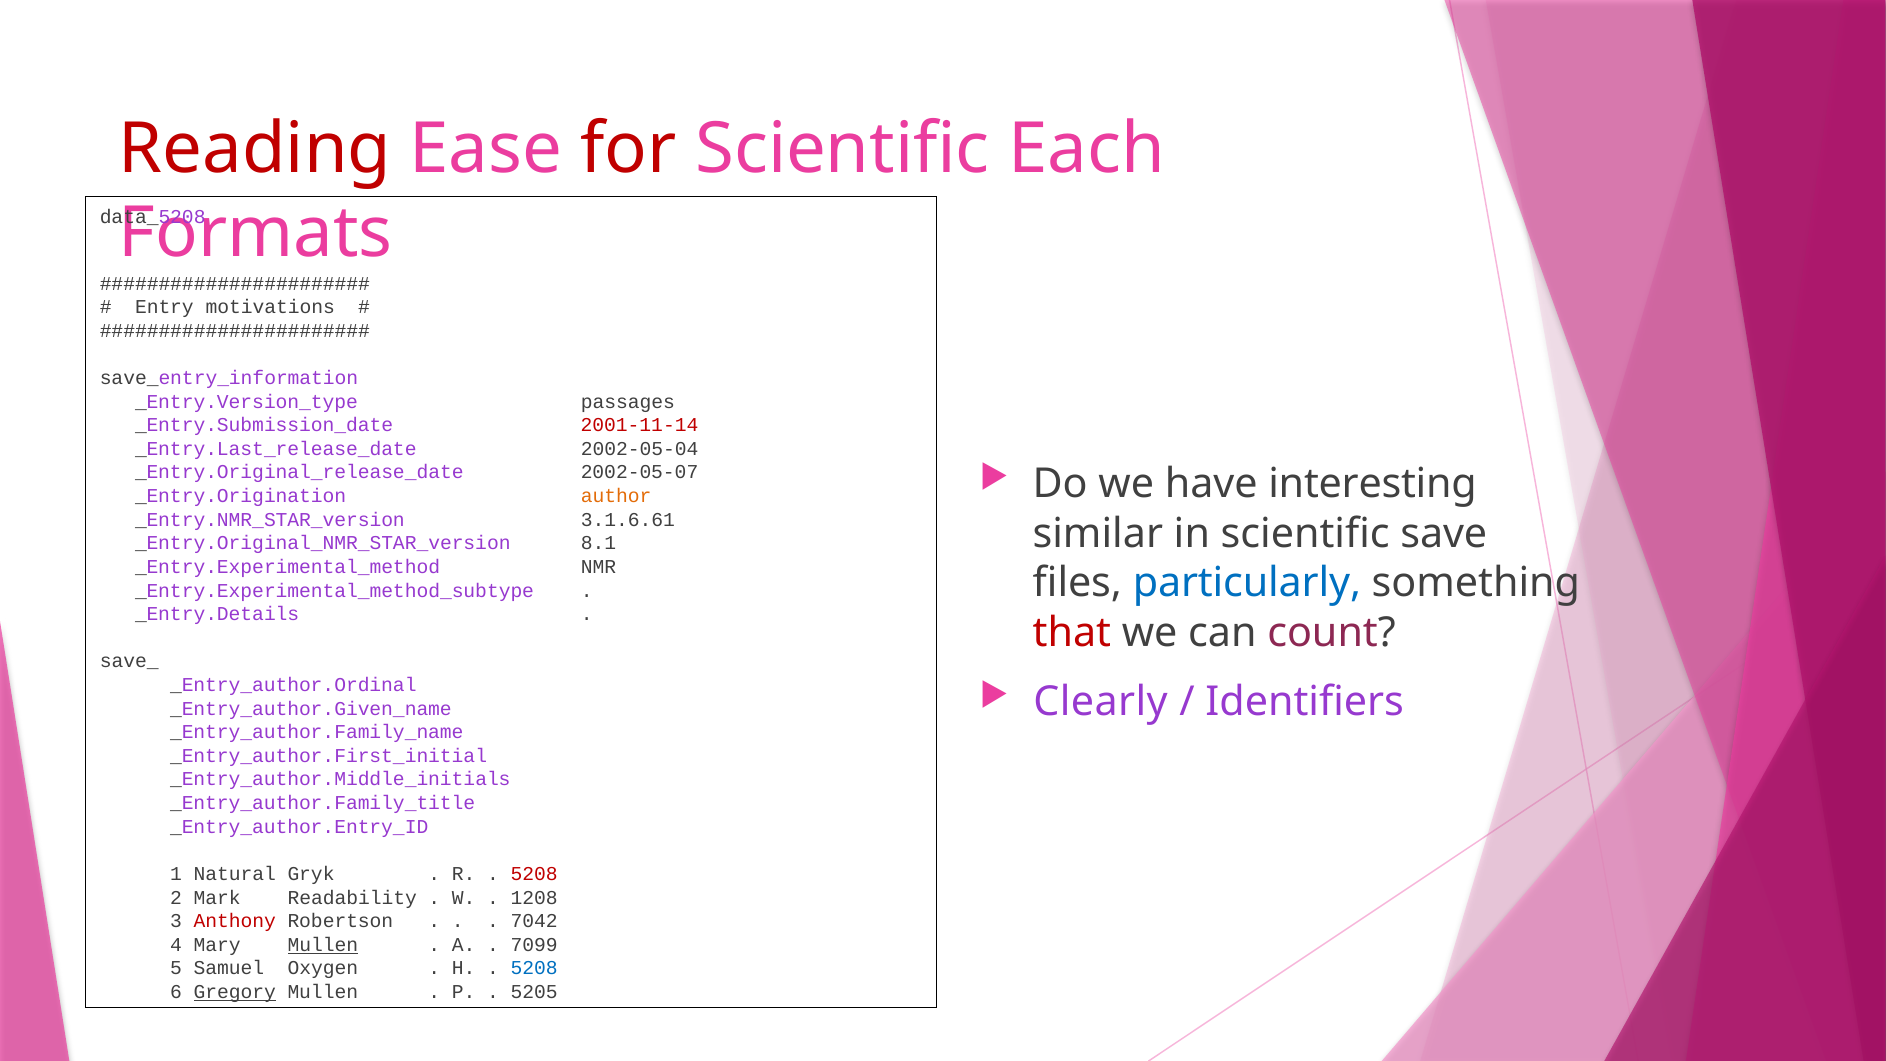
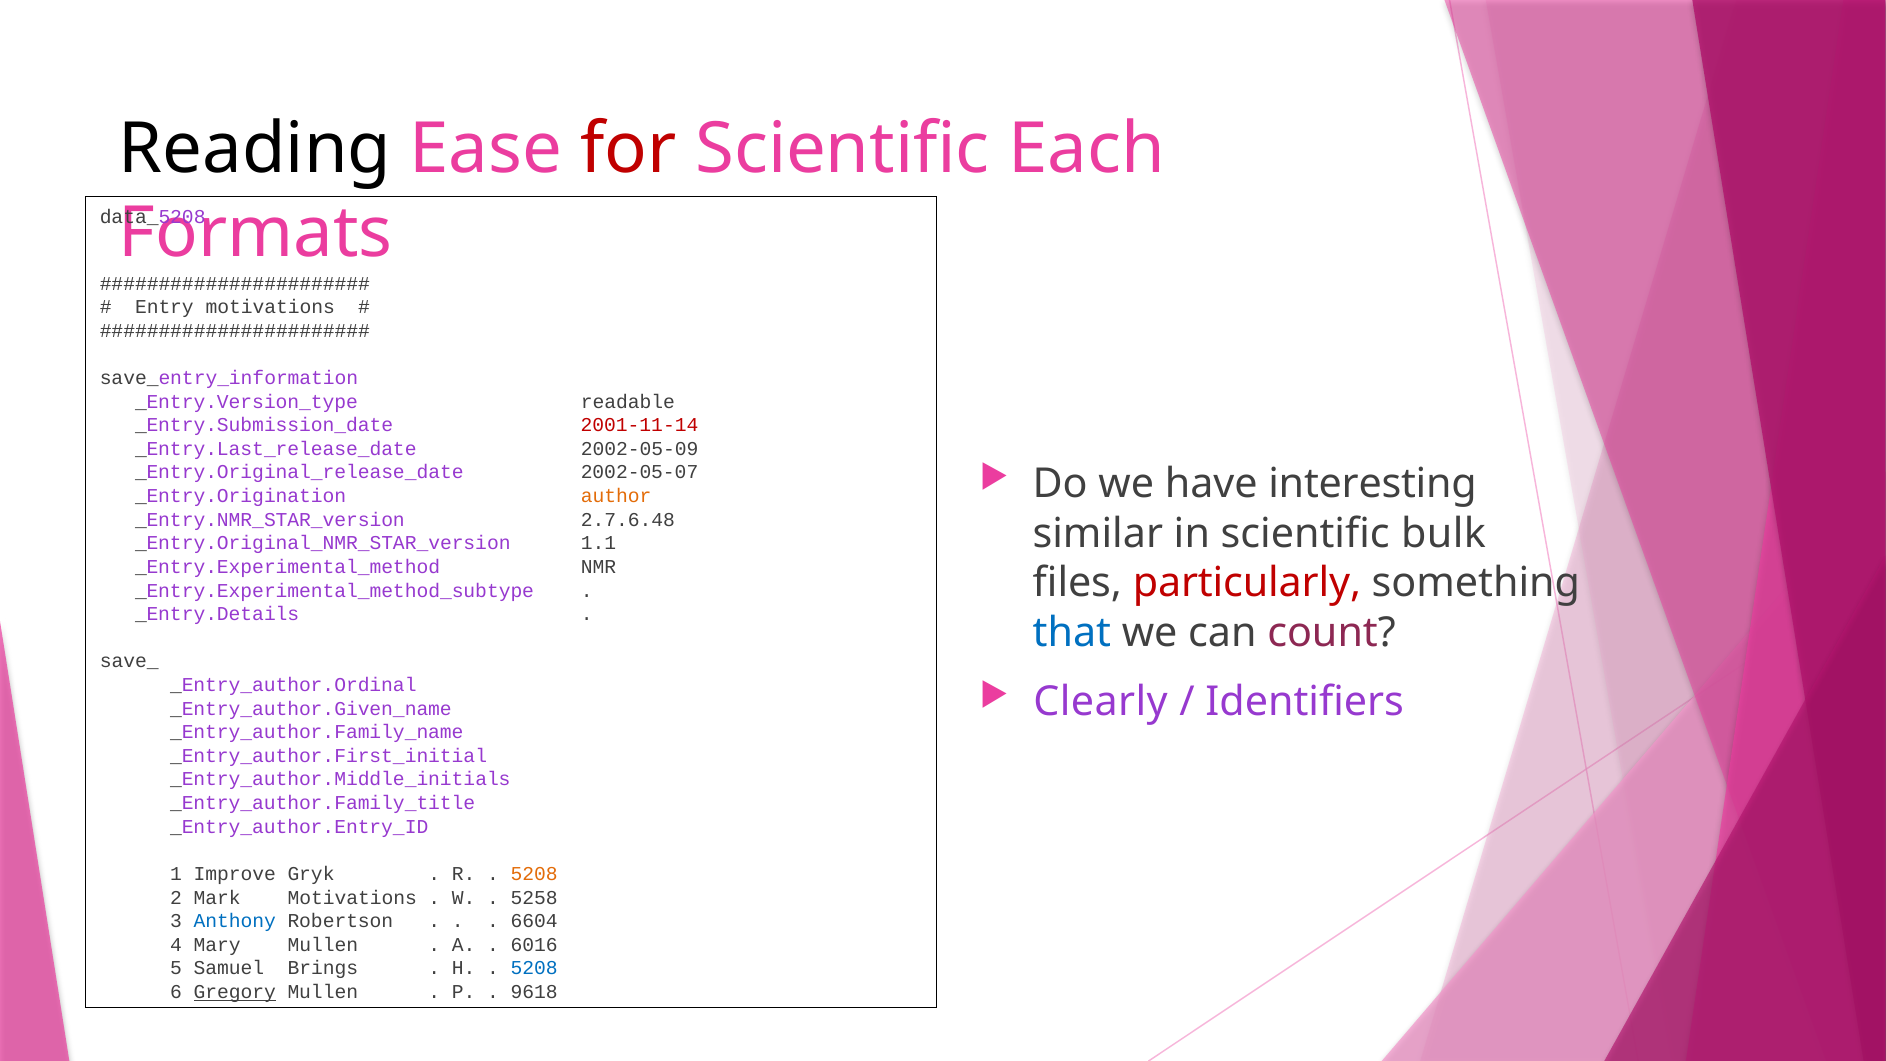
Reading colour: red -> black
passages: passages -> readable
2002-05-04: 2002-05-04 -> 2002-05-09
3.1.6.61: 3.1.6.61 -> 2.7.6.48
save: save -> bulk
8.1: 8.1 -> 1.1
particularly colour: blue -> red
that colour: red -> blue
Natural: Natural -> Improve
5208 at (534, 874) colour: red -> orange
Mark Readability: Readability -> Motivations
1208: 1208 -> 5258
Anthony colour: red -> blue
7042: 7042 -> 6604
Mullen at (323, 945) underline: present -> none
7099: 7099 -> 6016
Oxygen: Oxygen -> Brings
5205: 5205 -> 9618
